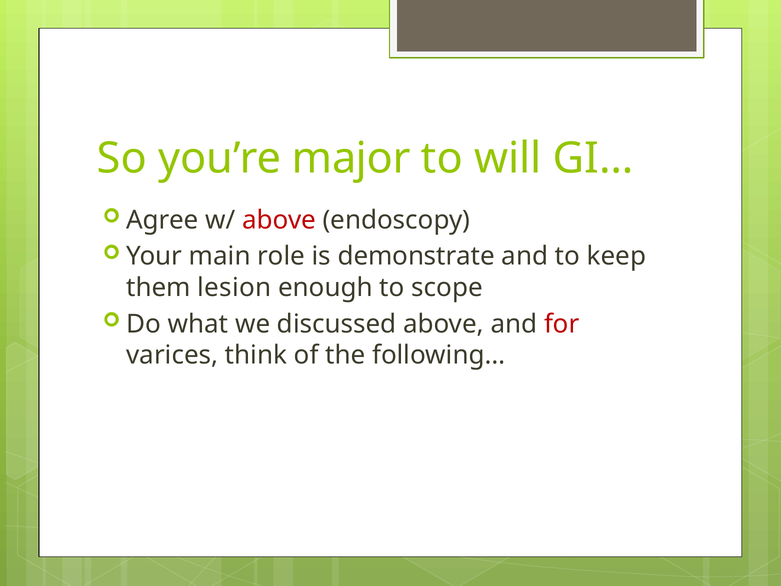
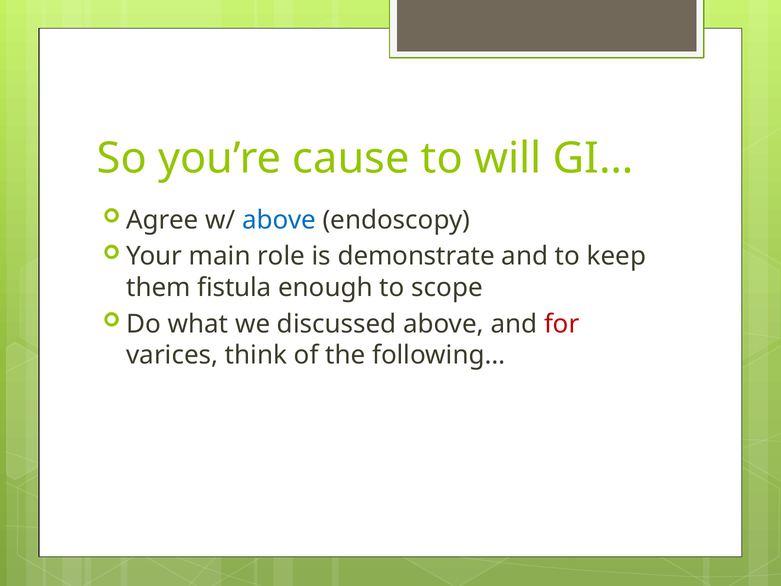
major: major -> cause
above at (279, 220) colour: red -> blue
lesion: lesion -> fistula
